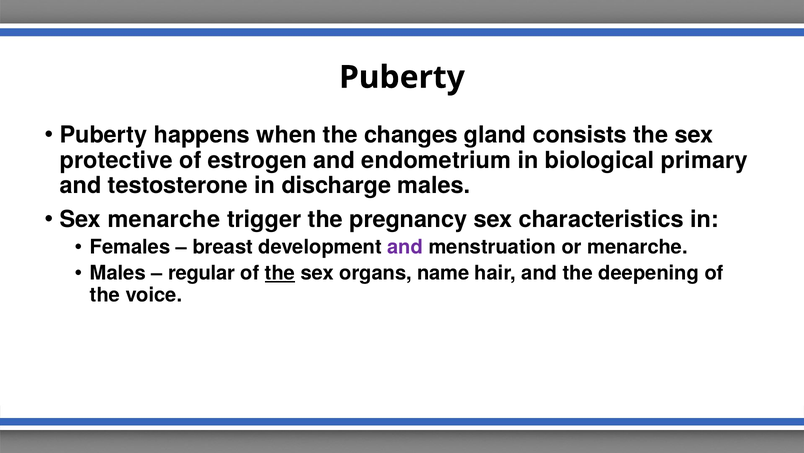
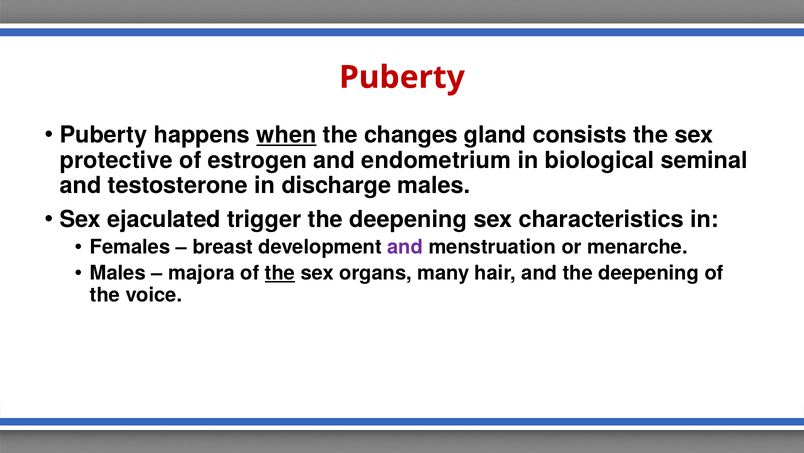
Puberty at (402, 77) colour: black -> red
when underline: none -> present
primary: primary -> seminal
Sex menarche: menarche -> ejaculated
trigger the pregnancy: pregnancy -> deepening
regular: regular -> majora
name: name -> many
